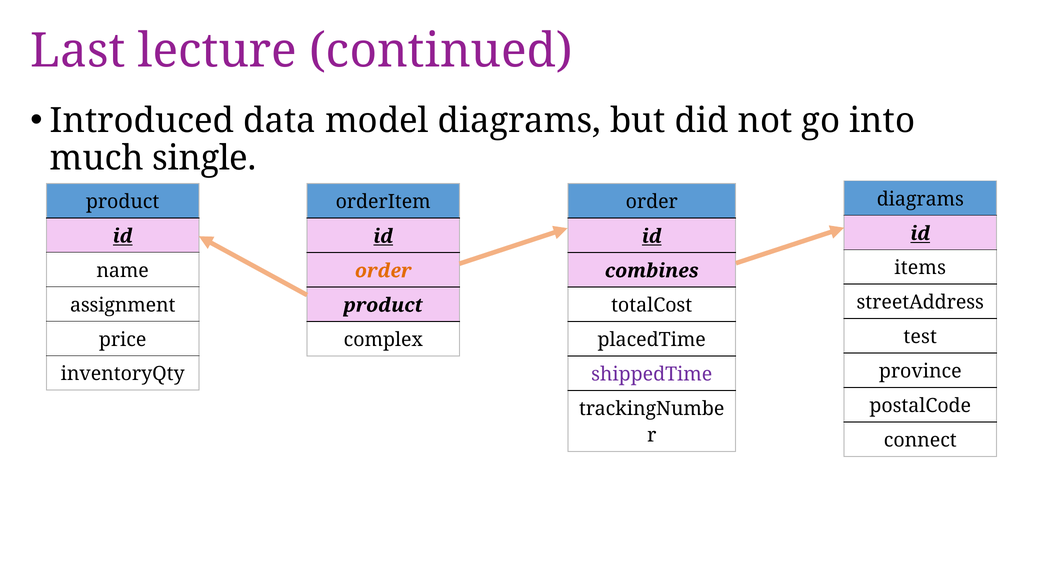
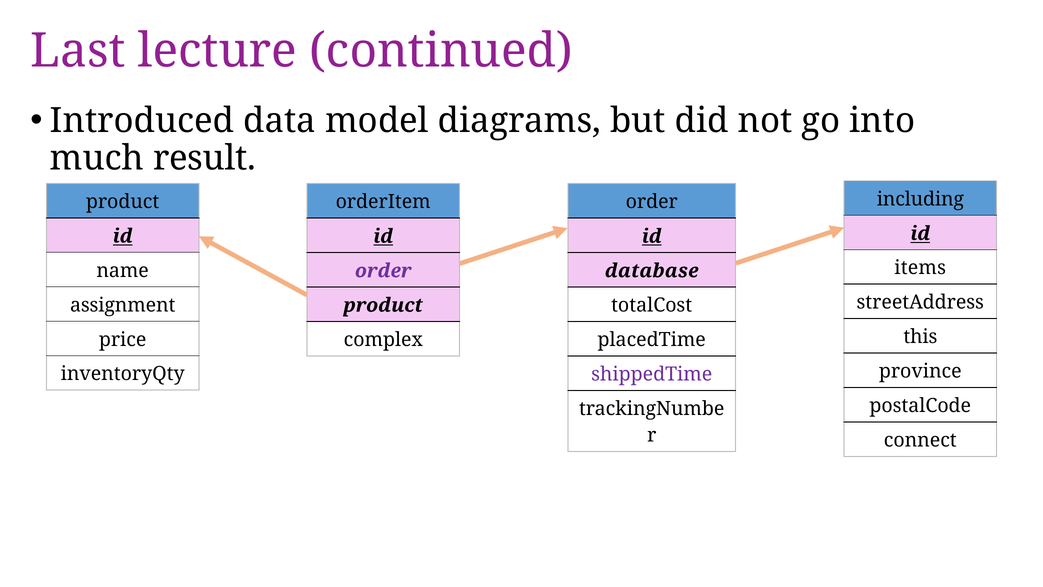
single: single -> result
diagrams at (920, 199): diagrams -> including
order at (383, 271) colour: orange -> purple
combines: combines -> database
test: test -> this
